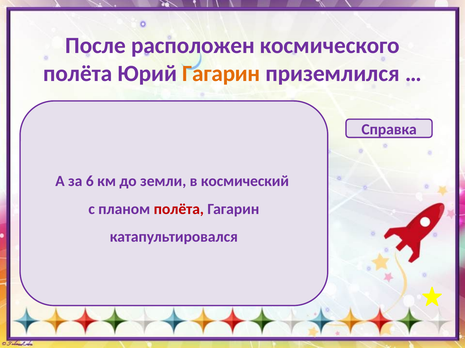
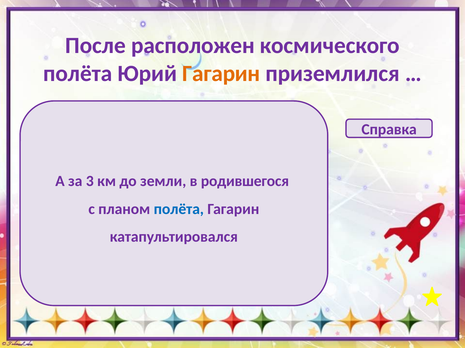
6: 6 -> 3
космический: космический -> родившегося
полёта at (179, 209) colour: red -> blue
